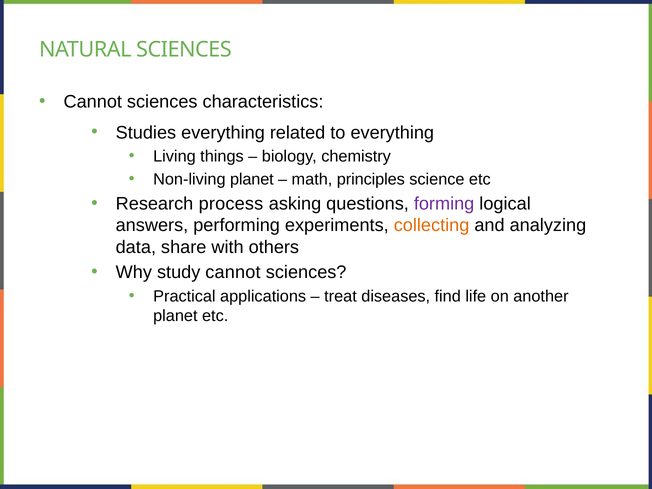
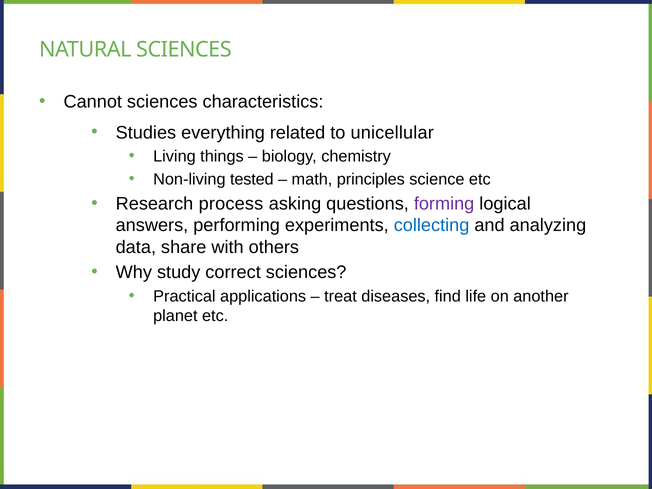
to everything: everything -> unicellular
Non-living planet: planet -> tested
collecting colour: orange -> blue
study cannot: cannot -> correct
